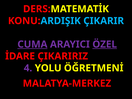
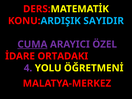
ÇIKARIR: ÇIKARIR -> SAYIDIR
ÖZEL underline: present -> none
ÇIKARIRIZ: ÇIKARIRIZ -> ORTADAKI
